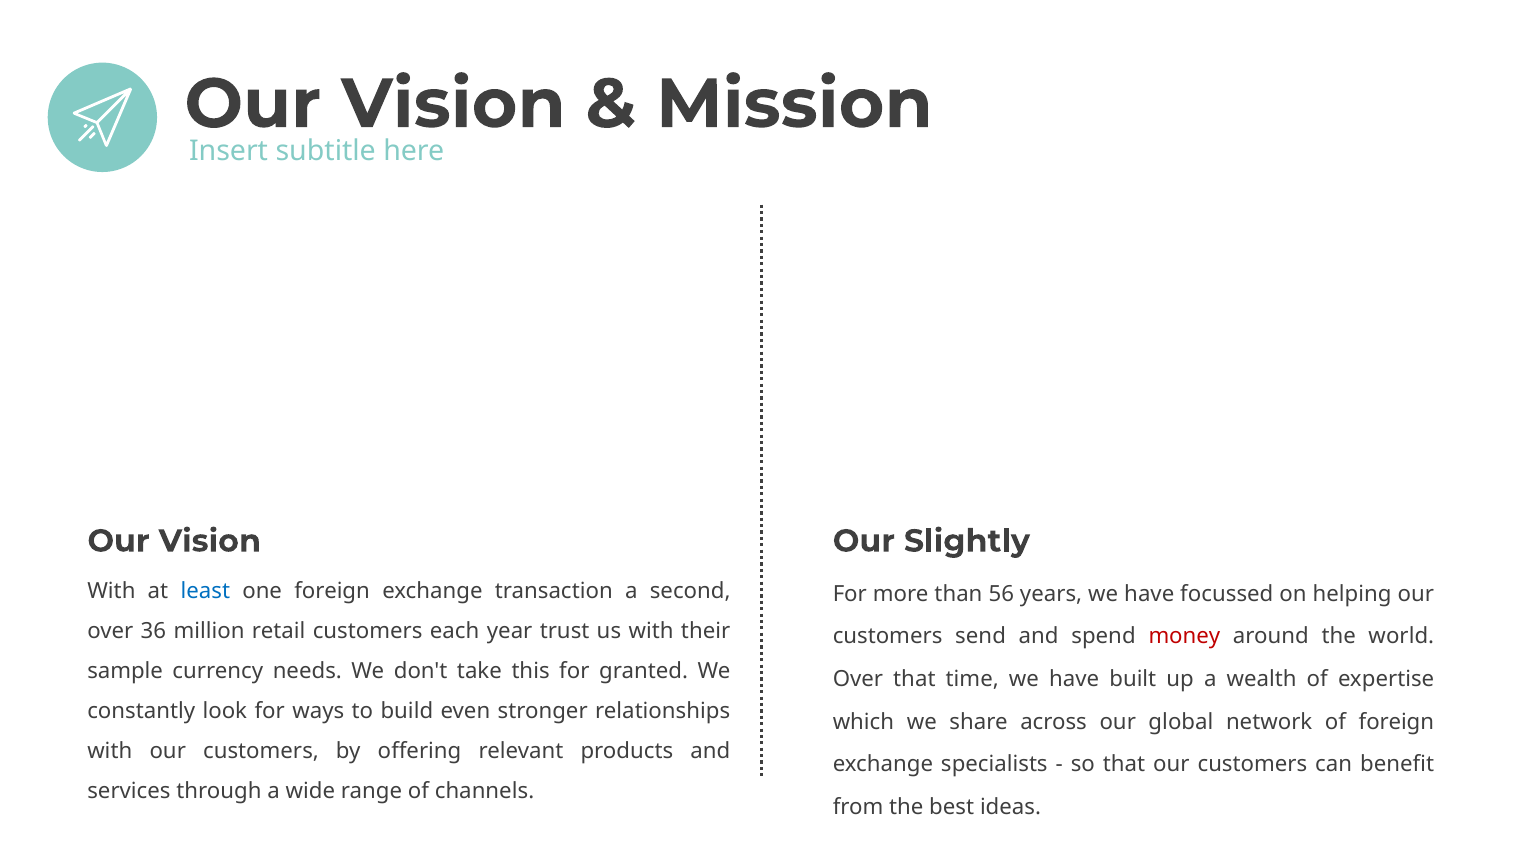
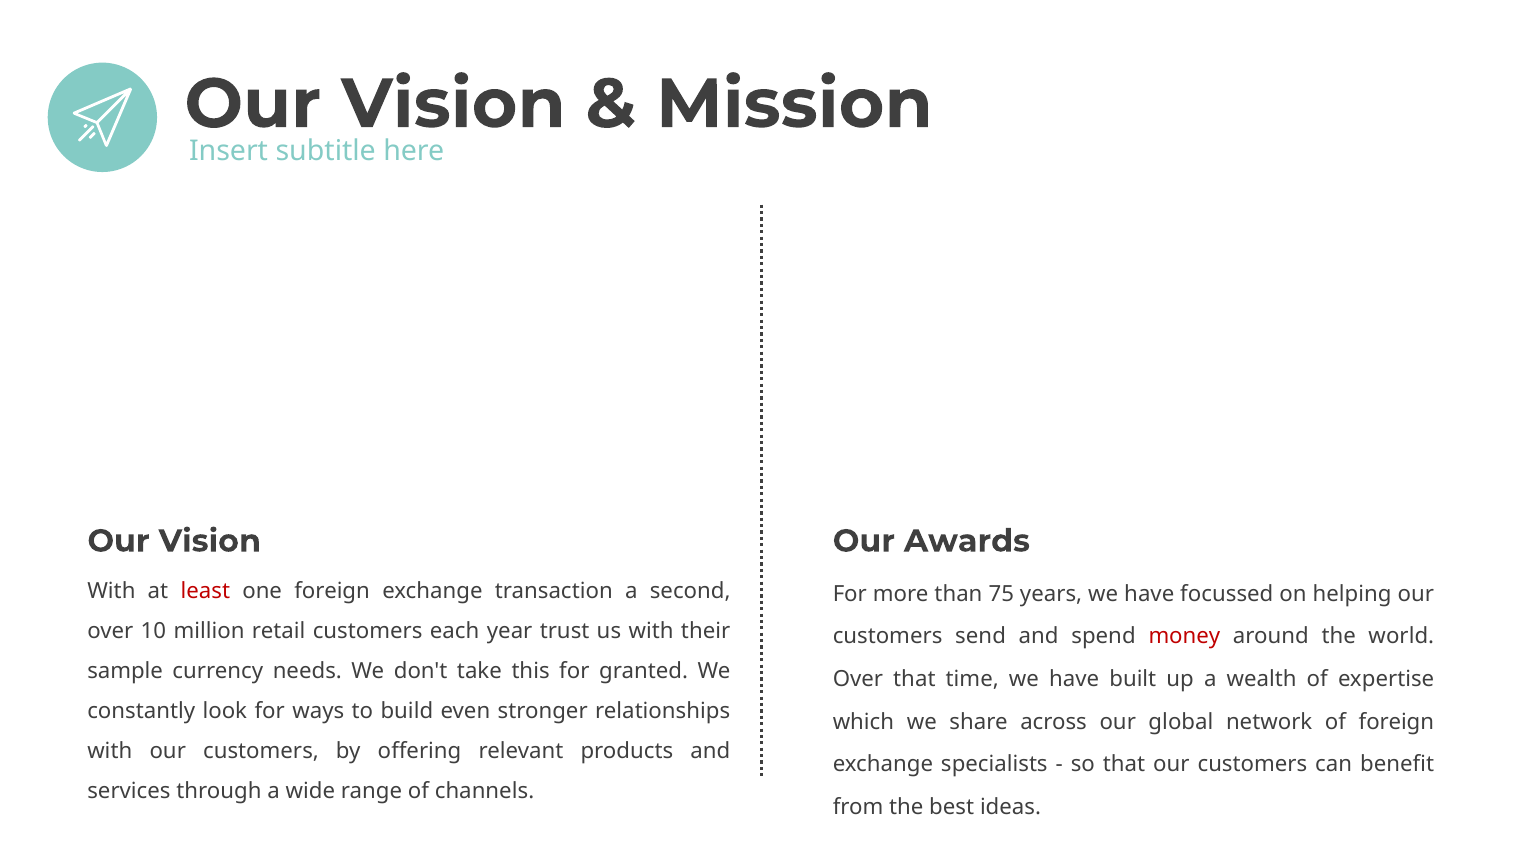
Slightly: Slightly -> Awards
least colour: blue -> red
56: 56 -> 75
36: 36 -> 10
